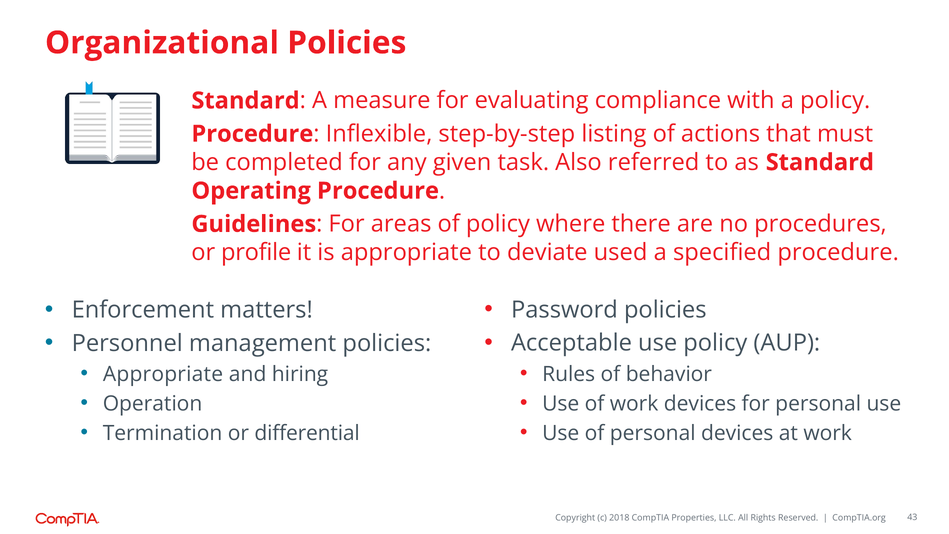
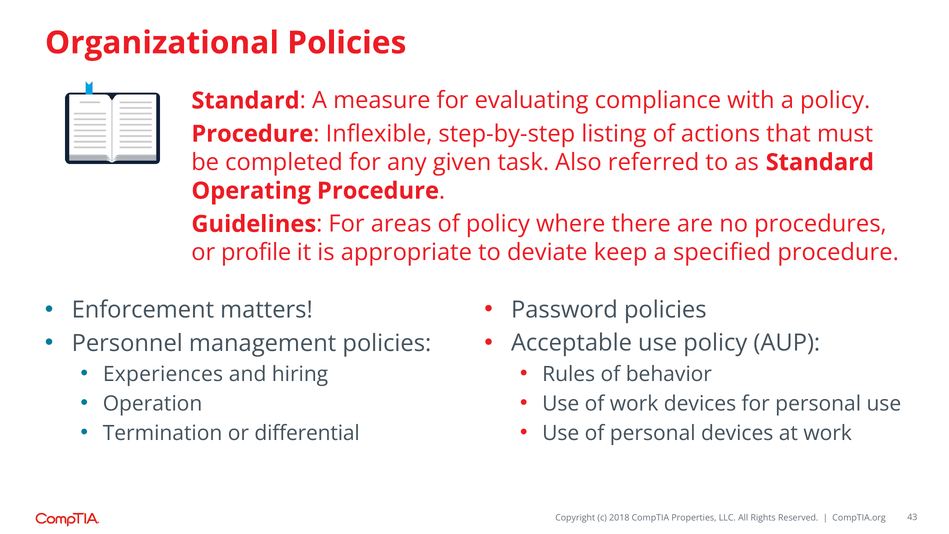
used: used -> keep
Appropriate at (163, 374): Appropriate -> Experiences
